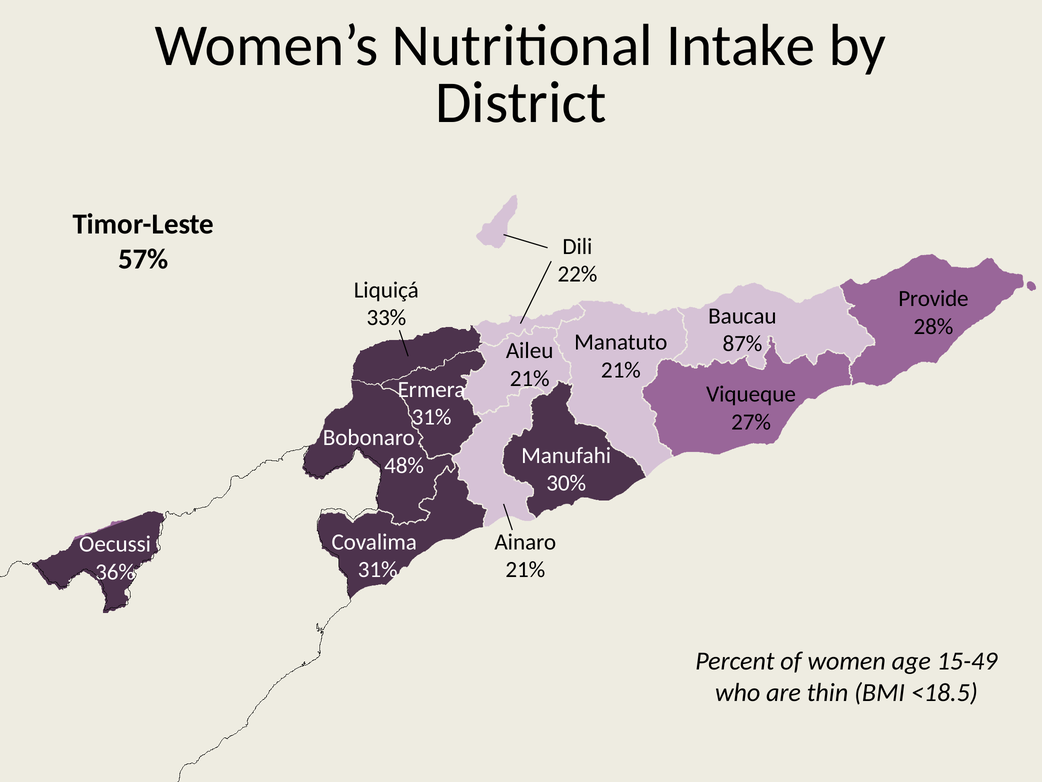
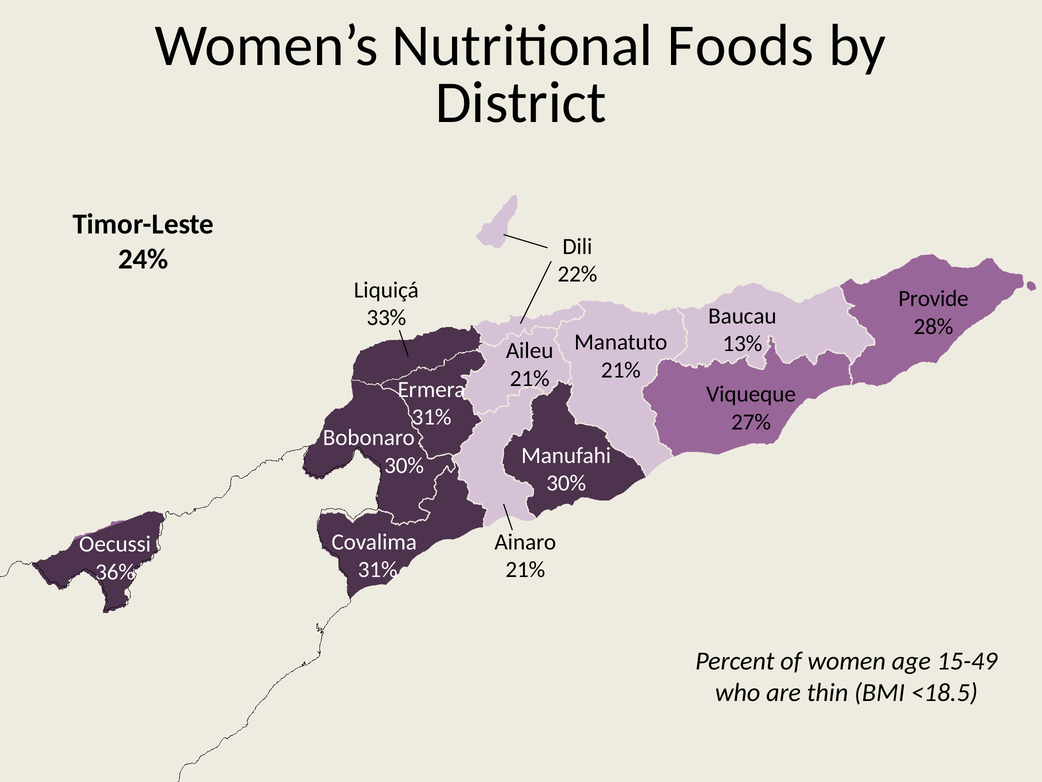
Intake: Intake -> Foods
57%: 57% -> 24%
87%: 87% -> 13%
48% at (404, 465): 48% -> 30%
